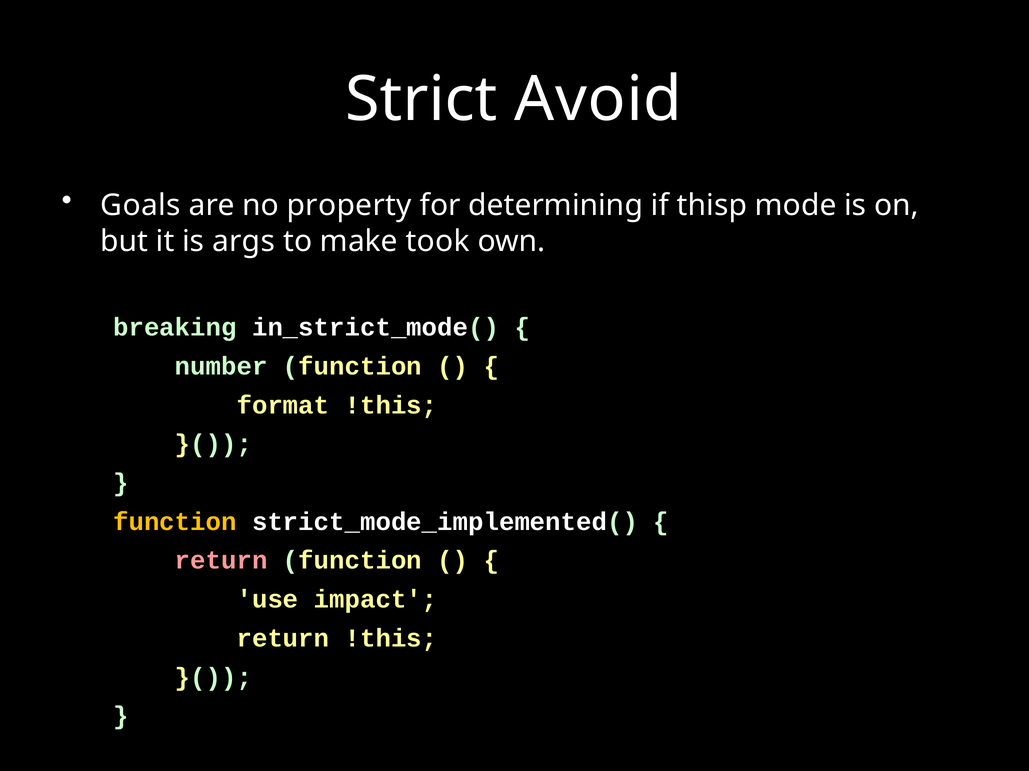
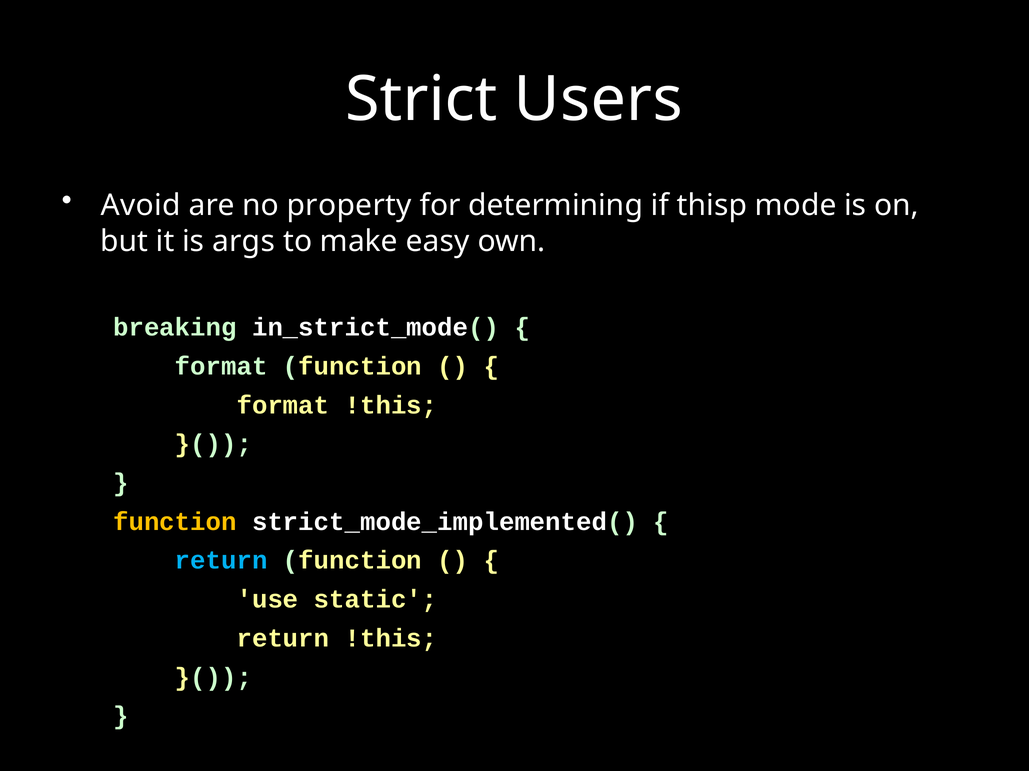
Avoid: Avoid -> Users
Goals: Goals -> Avoid
took: took -> easy
number at (221, 367): number -> format
return at (221, 561) colour: pink -> light blue
impact: impact -> static
